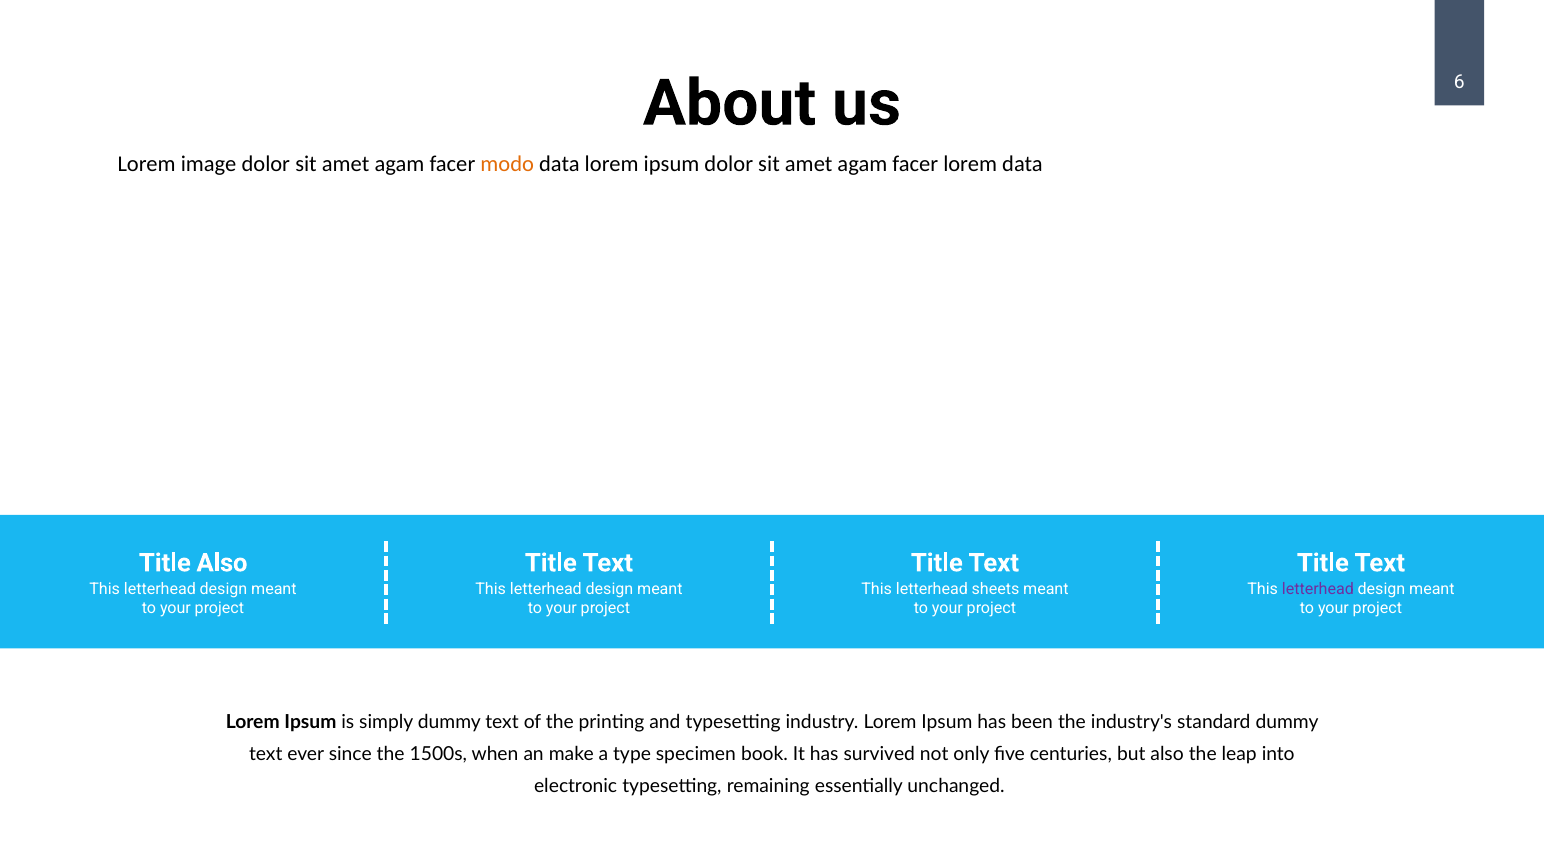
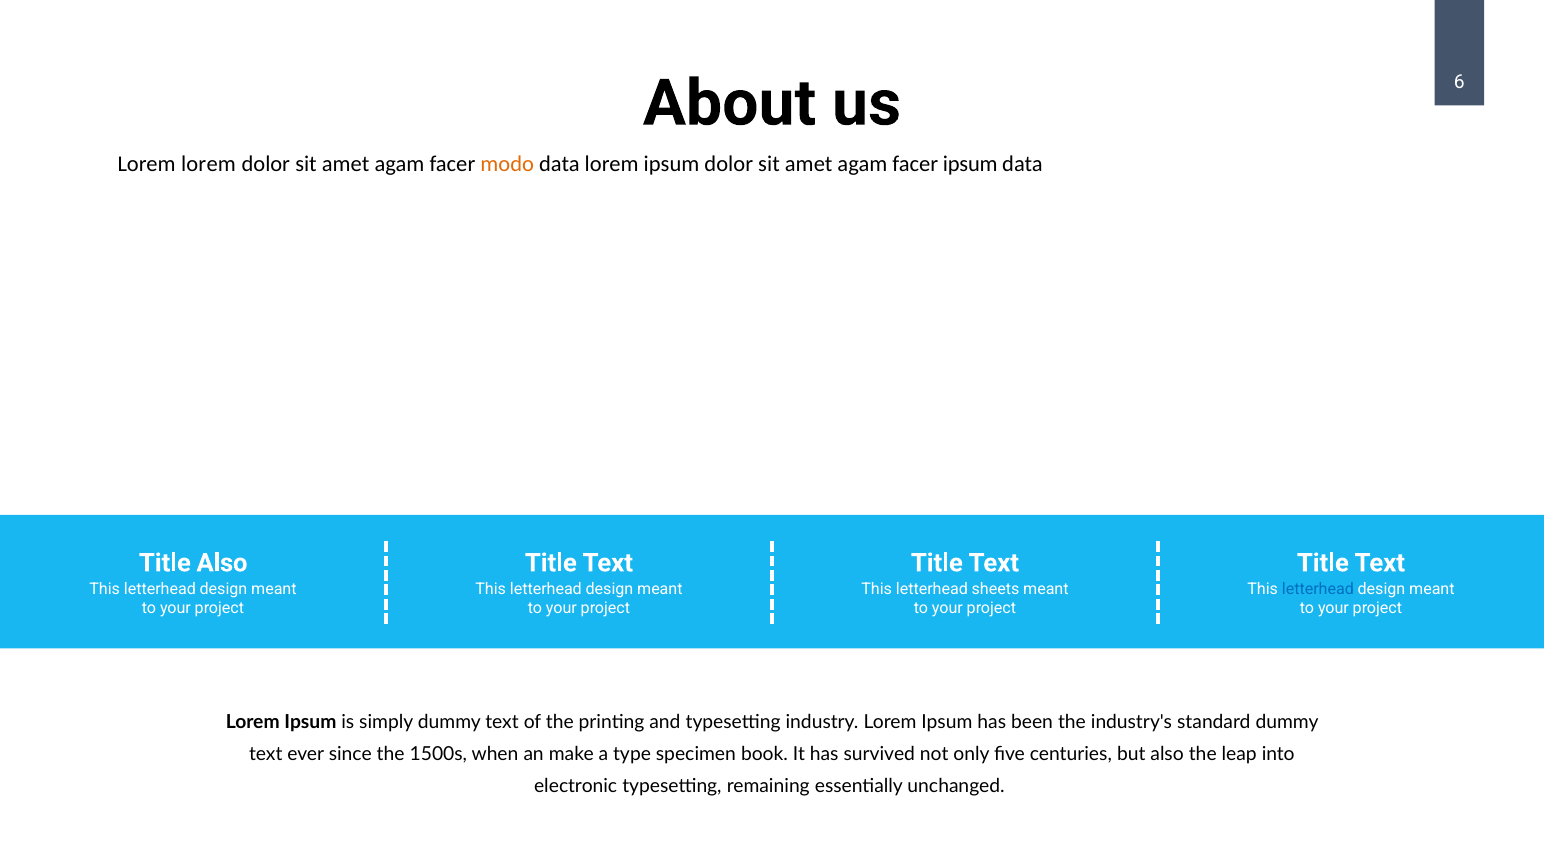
Lorem image: image -> lorem
facer lorem: lorem -> ipsum
letterhead at (1318, 590) colour: purple -> blue
